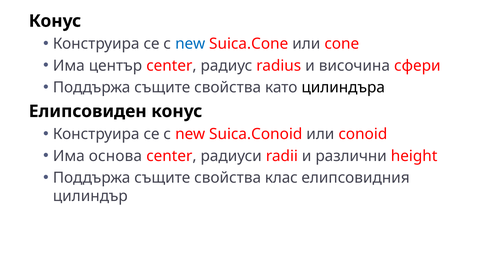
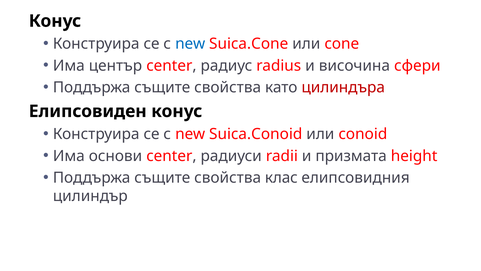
цилиндъра colour: black -> red
основа: основа -> основи
различни: различни -> призмата
